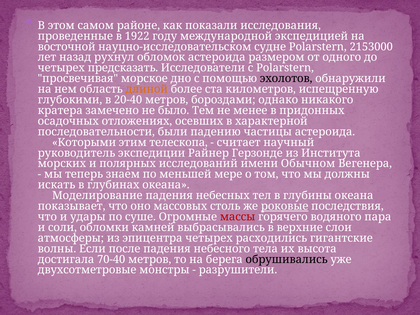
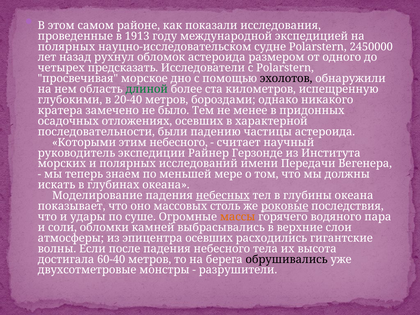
1922: 1922 -> 1913
восточной at (67, 47): восточной -> полярных
2153000: 2153000 -> 2450000
длиной colour: orange -> green
этим телескопа: телескопа -> небесного
Обычном: Обычном -> Передачи
небесных underline: none -> present
массы colour: red -> orange
эпицентра четырех: четырех -> осевших
70-40: 70-40 -> 60-40
